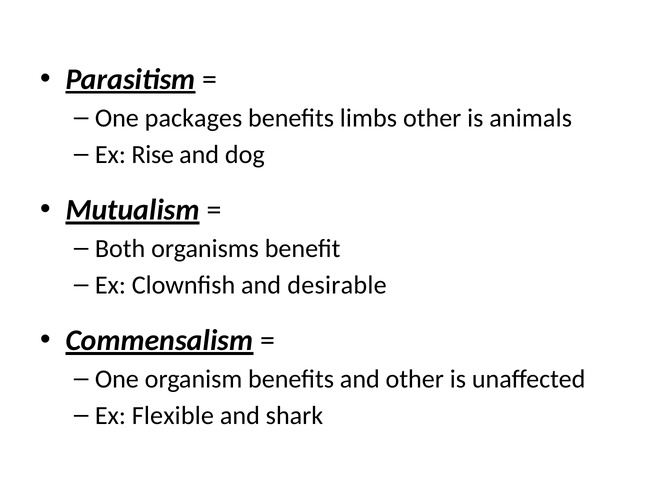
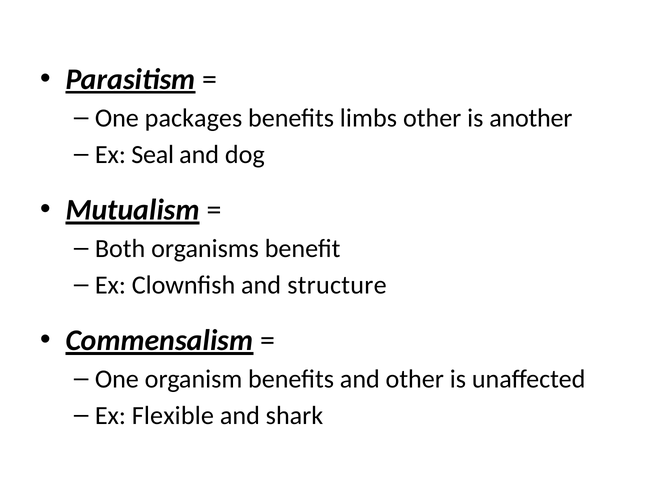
animals: animals -> another
Rise: Rise -> Seal
desirable: desirable -> structure
